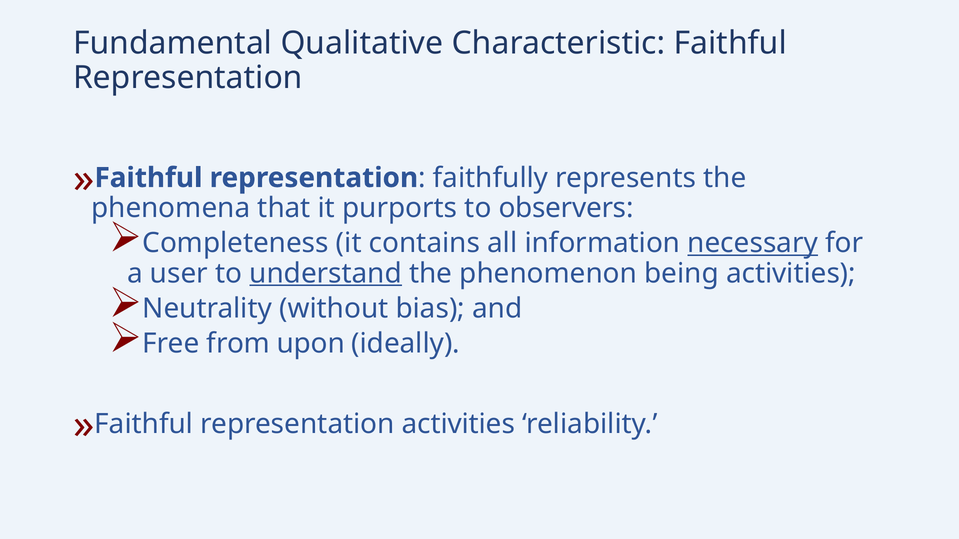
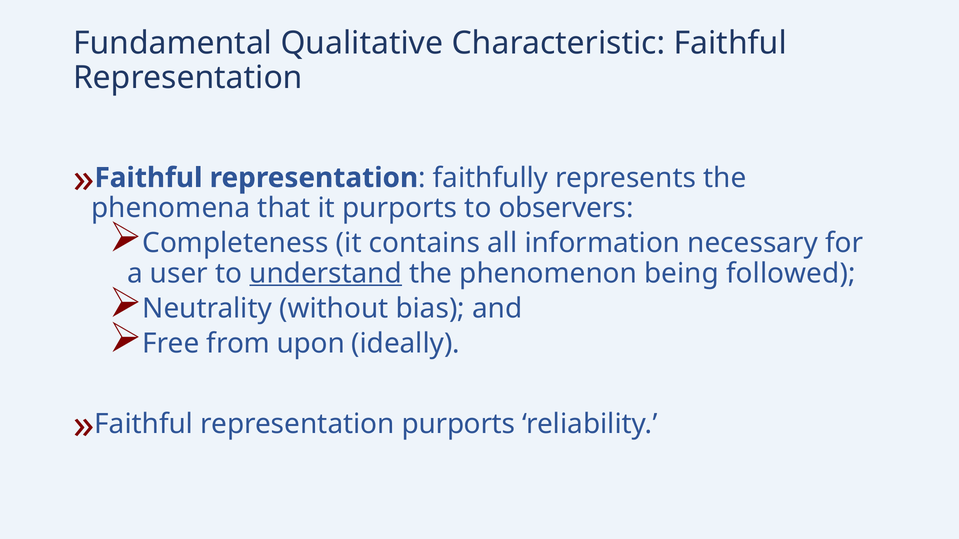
necessary underline: present -> none
being activities: activities -> followed
representation activities: activities -> purports
